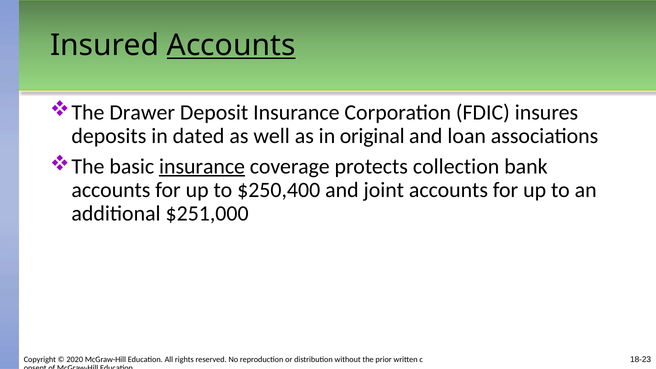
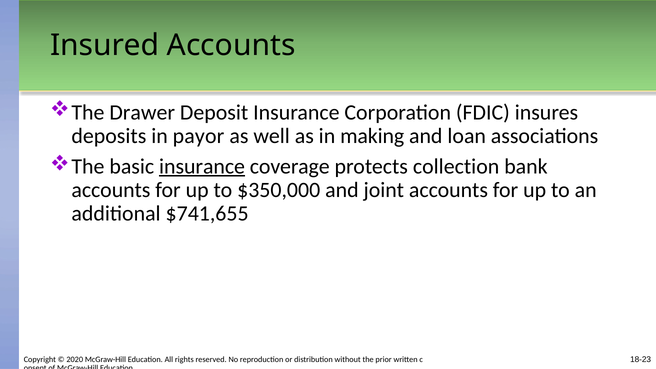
Accounts at (231, 45) underline: present -> none
dated: dated -> payor
original: original -> making
$250,400: $250,400 -> $350,000
$251,000: $251,000 -> $741,655
